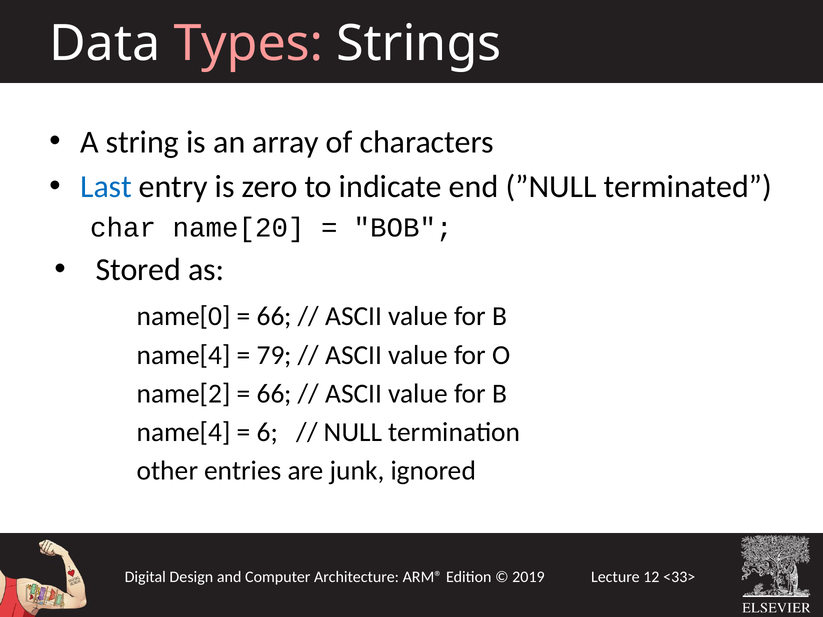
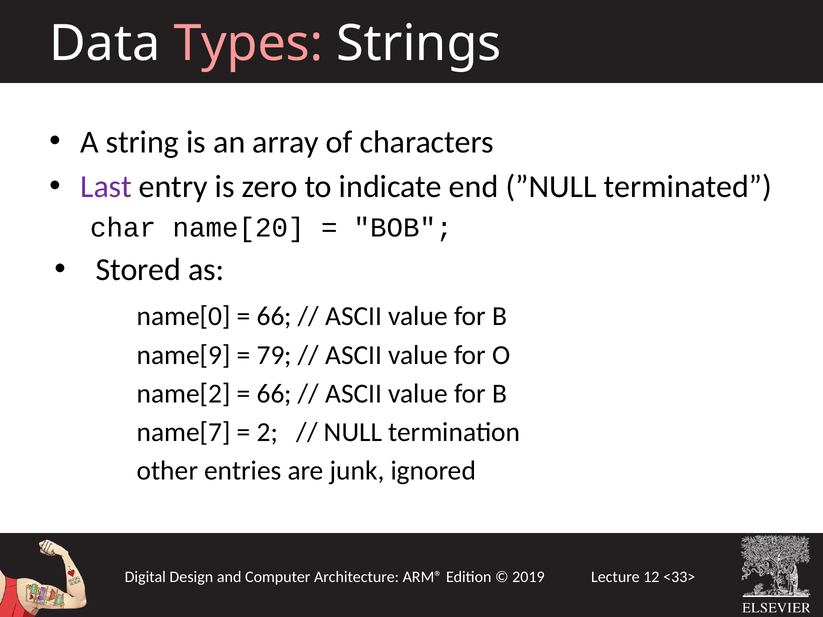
Last colour: blue -> purple
name[4 at (184, 356): name[4 -> name[9
name[4 at (184, 432): name[4 -> name[7
6: 6 -> 2
